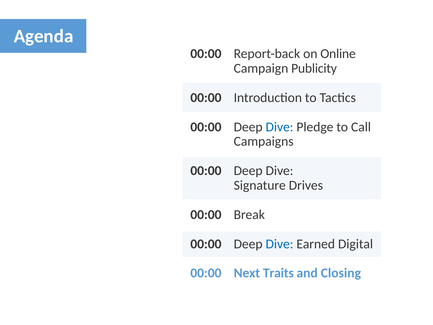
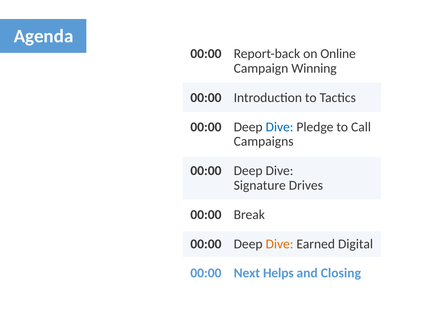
Publicity: Publicity -> Winning
Dive at (280, 244) colour: blue -> orange
Traits: Traits -> Helps
